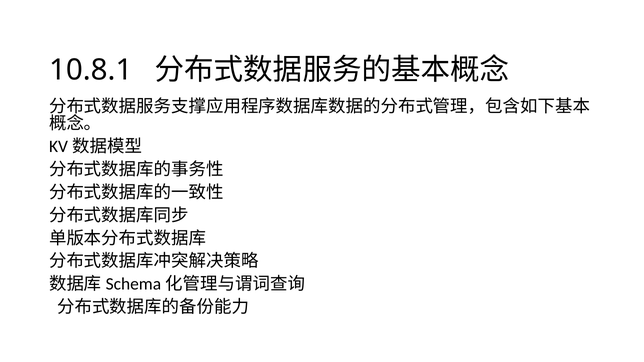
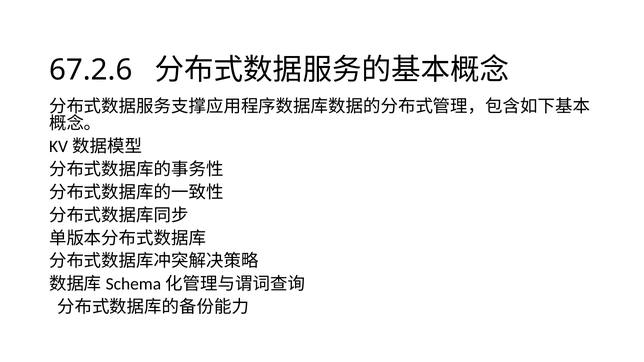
10.8.1: 10.8.1 -> 67.2.6
